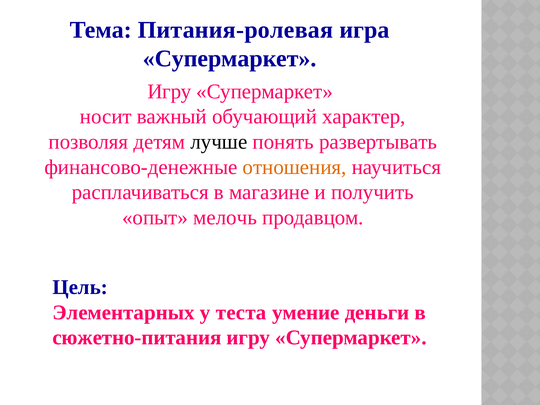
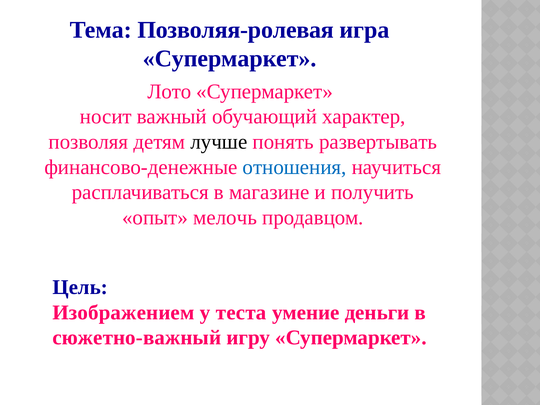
Питания-ролевая: Питания-ролевая -> Позволяя-ролевая
Игру at (169, 91): Игру -> Лото
отношения colour: orange -> blue
Элементарных: Элементарных -> Изображением
сюжетно-питания: сюжетно-питания -> сюжетно-важный
